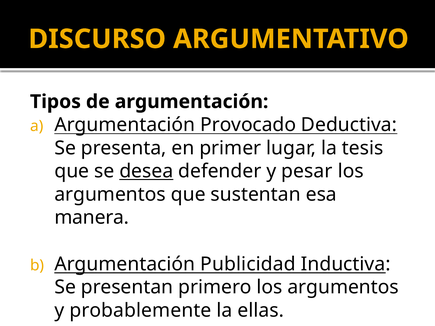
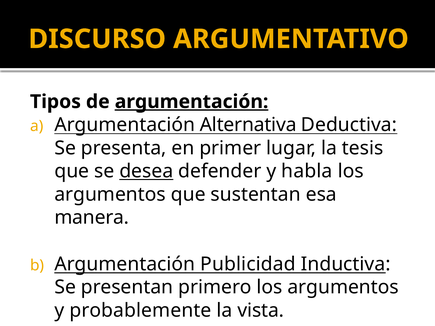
argumentación at (192, 102) underline: none -> present
Provocado: Provocado -> Alternativa
pesar: pesar -> habla
ellas: ellas -> vista
